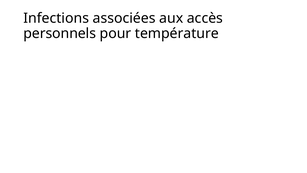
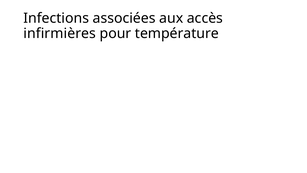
personnels: personnels -> infirmières
